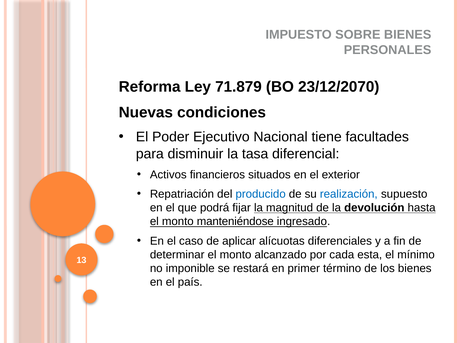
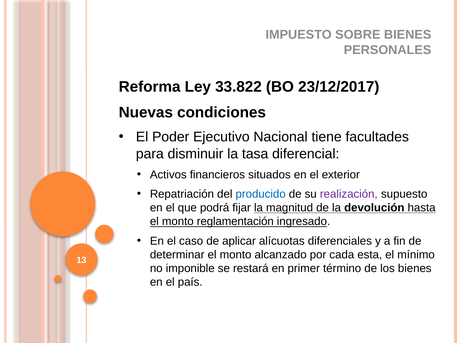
71.879: 71.879 -> 33.822
23/12/2070: 23/12/2070 -> 23/12/2017
realización colour: blue -> purple
manteniéndose: manteniéndose -> reglamentación
